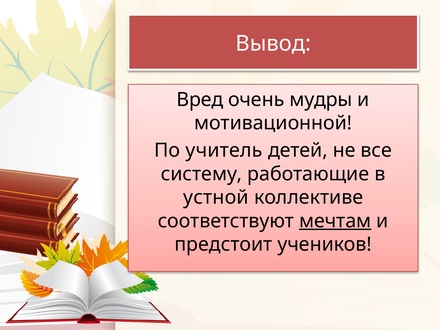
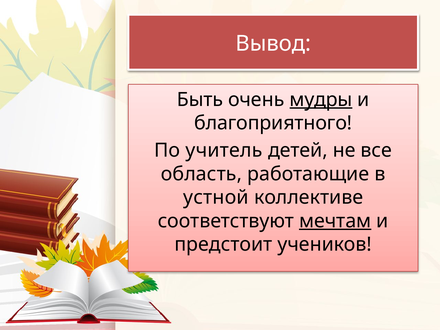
Вред: Вред -> Быть
мудры underline: none -> present
мотивационной: мотивационной -> благоприятного
систему: систему -> область
